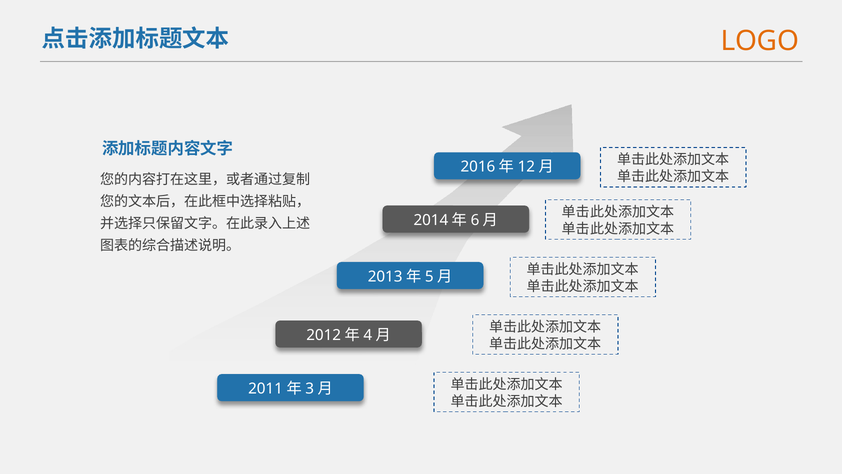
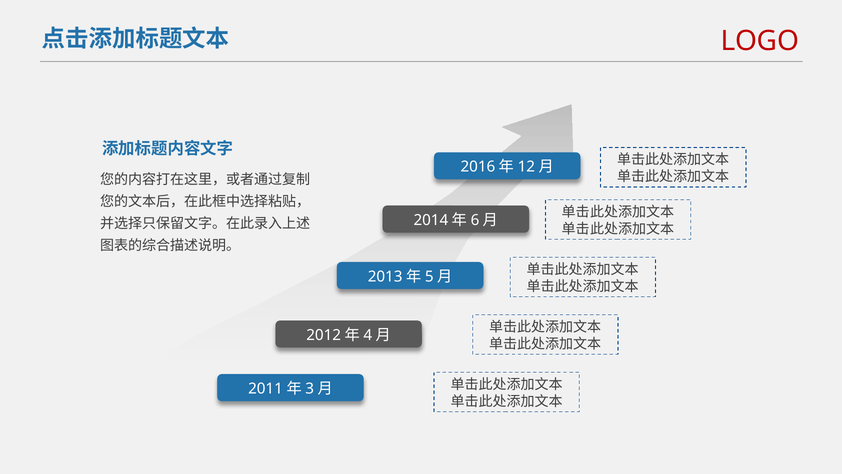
LOGO colour: orange -> red
